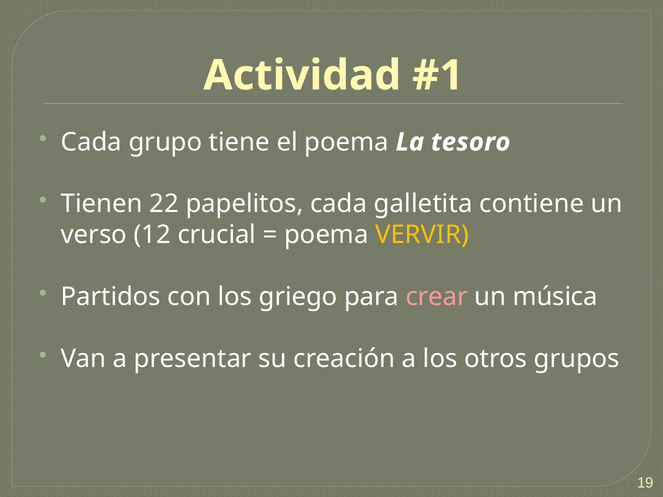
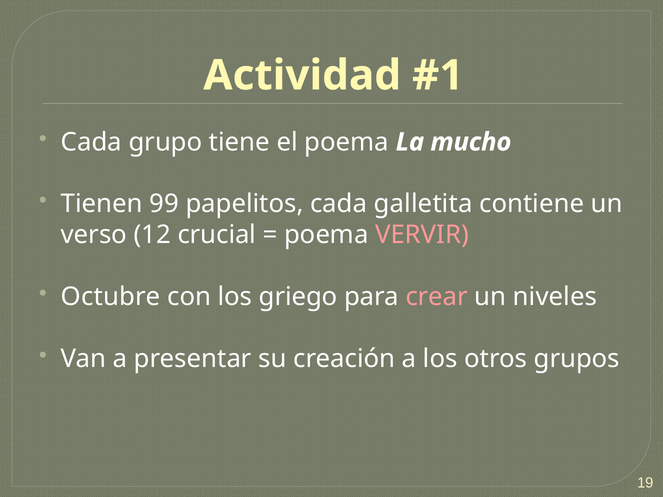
tesoro: tesoro -> mucho
22: 22 -> 99
VERVIR colour: yellow -> pink
Partidos: Partidos -> Octubre
música: música -> niveles
